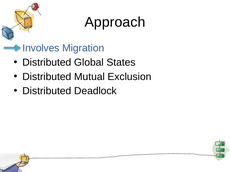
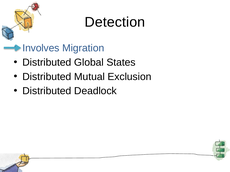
Approach: Approach -> Detection
